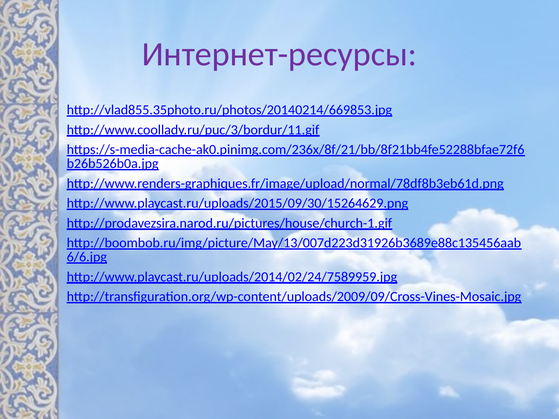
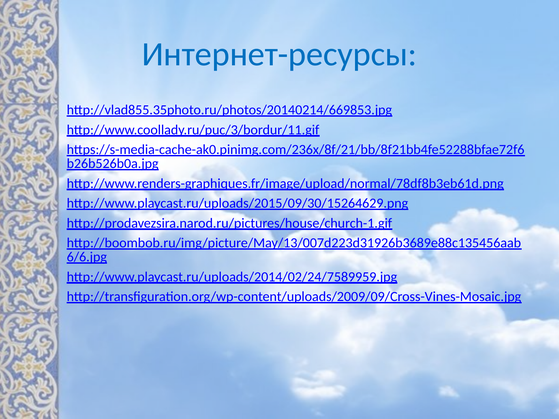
Интернет-ресурсы colour: purple -> blue
